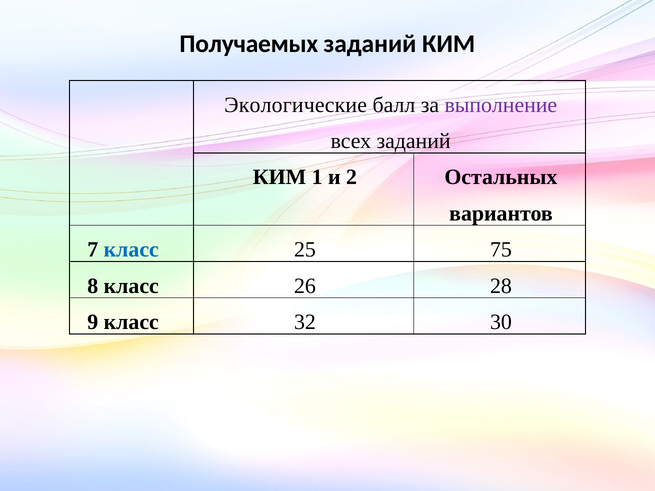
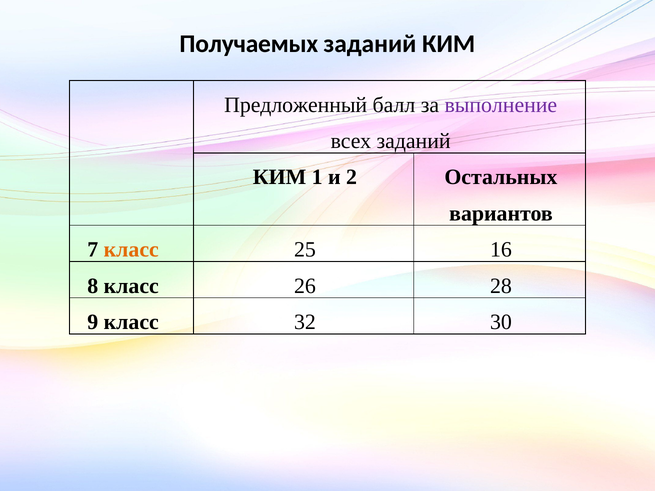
Экологические: Экологические -> Предложенный
класс at (131, 250) colour: blue -> orange
75: 75 -> 16
